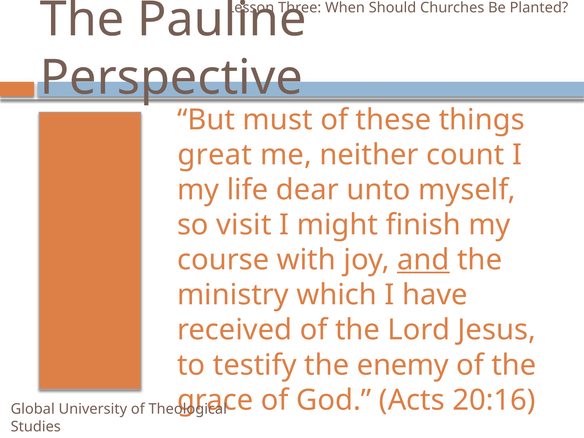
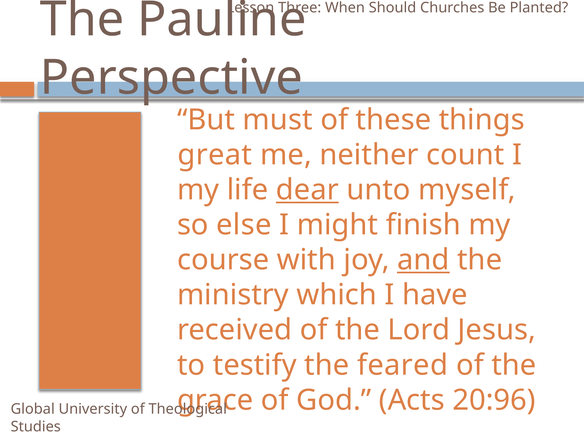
dear underline: none -> present
visit: visit -> else
enemy: enemy -> feared
20:16: 20:16 -> 20:96
